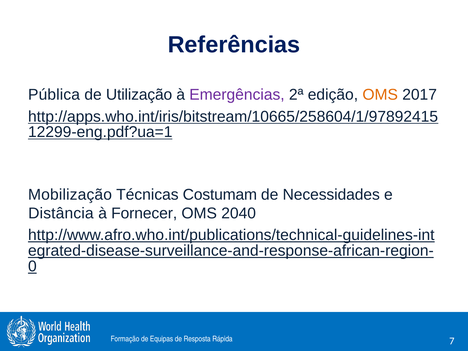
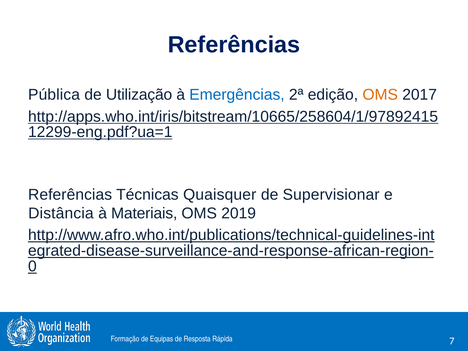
Emergências colour: purple -> blue
Mobilização at (70, 195): Mobilização -> Referências
Costumam: Costumam -> Quaisquer
Necessidades: Necessidades -> Supervisionar
Fornecer: Fornecer -> Materiais
2040: 2040 -> 2019
